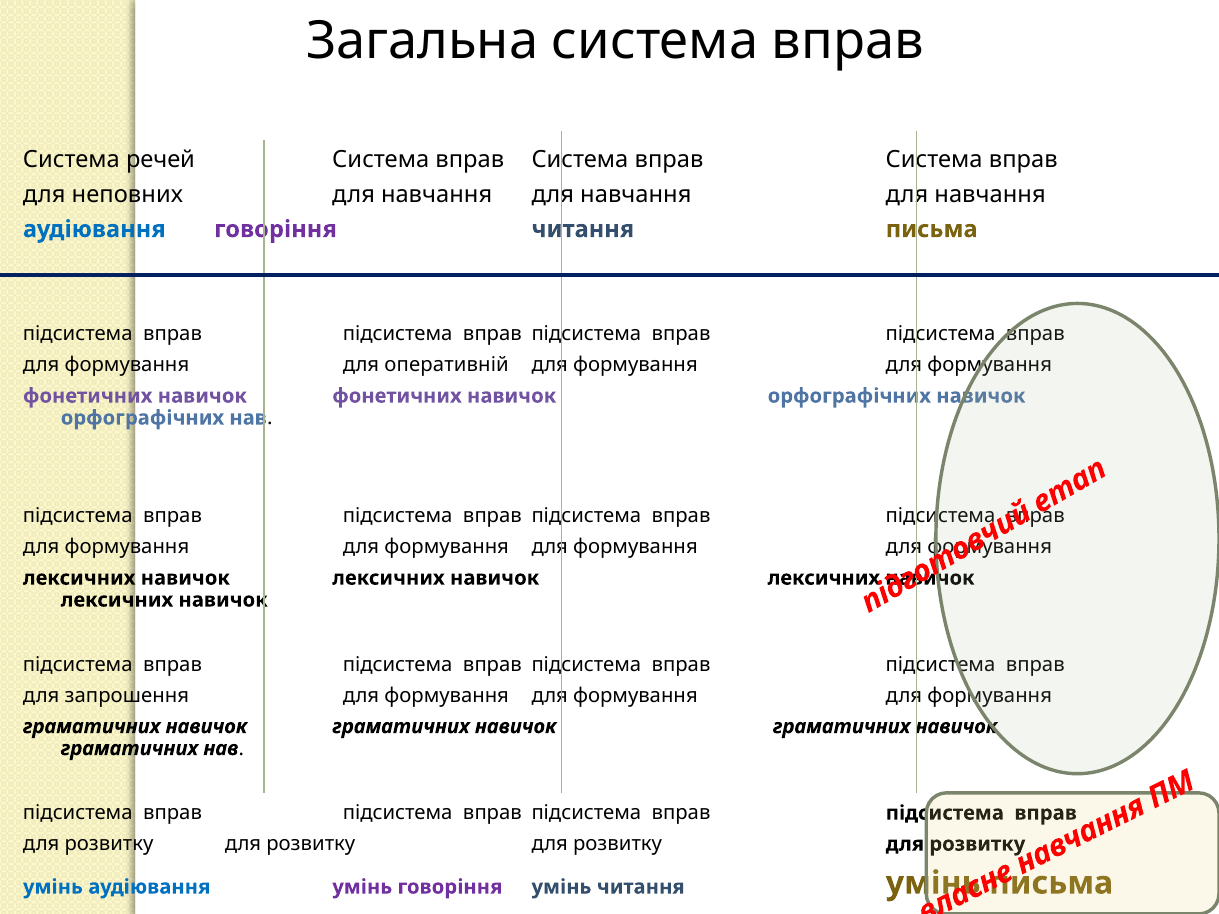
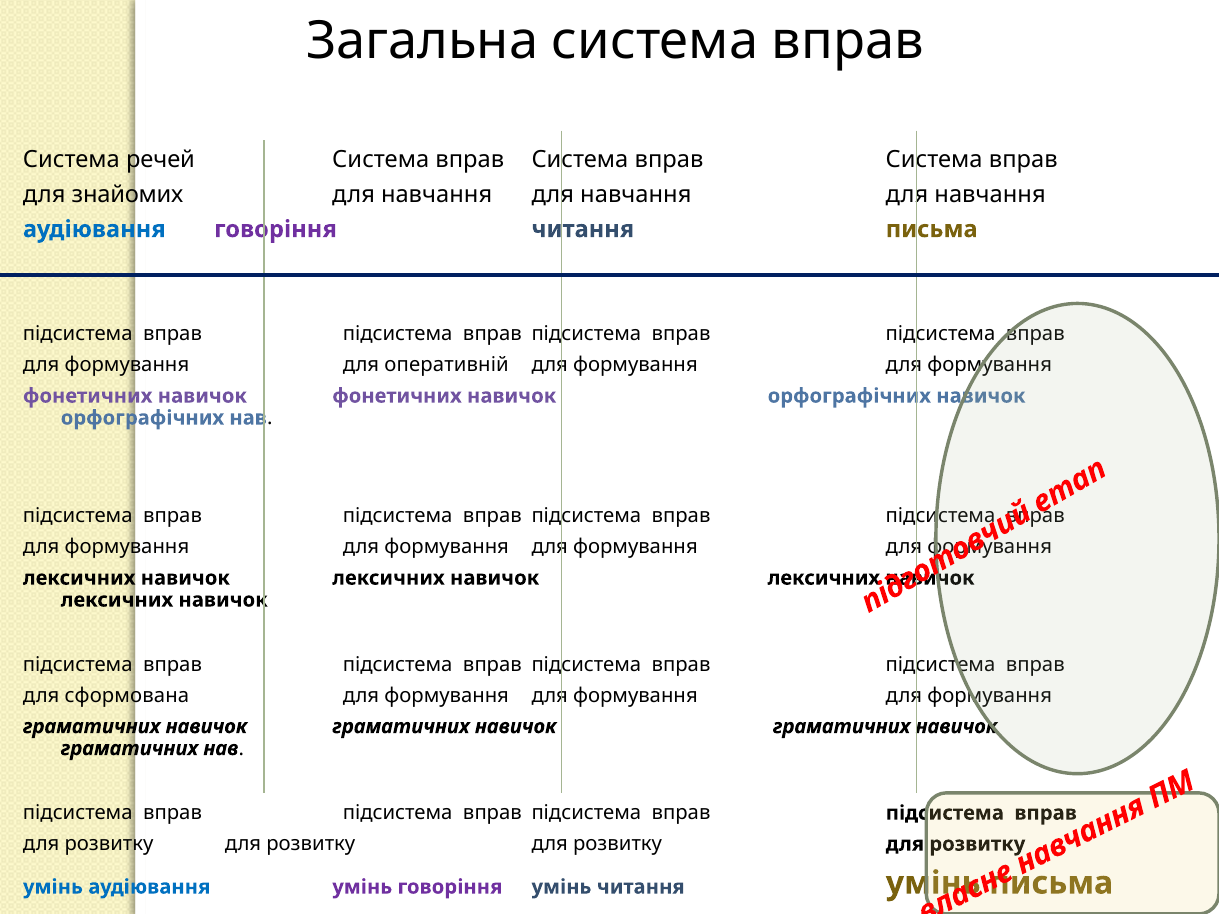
неповних: неповних -> знайомих
запрошення: запрошення -> сформована
